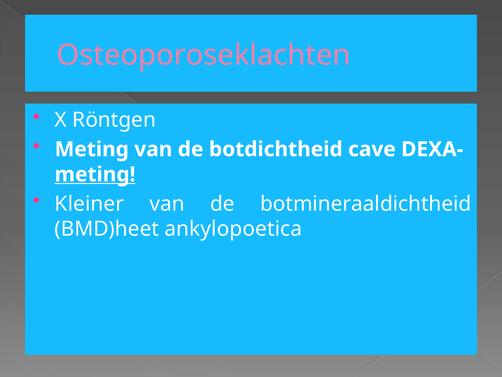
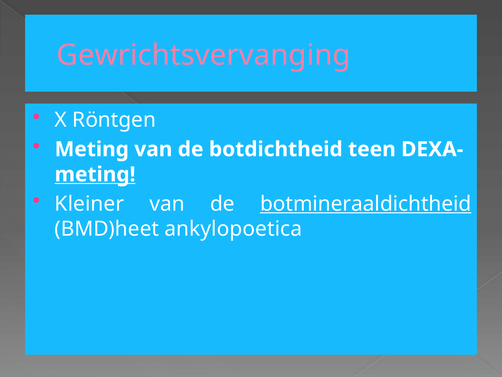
Osteoporoseklachten: Osteoporoseklachten -> Gewrichtsvervanging
cave: cave -> teen
botmineraaldichtheid underline: none -> present
